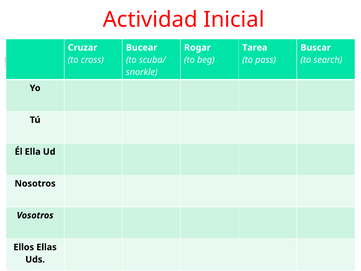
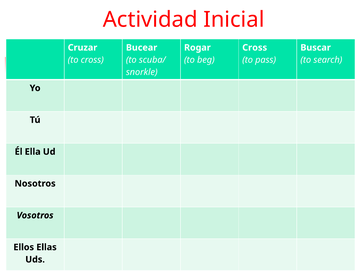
Tarea at (255, 48): Tarea -> Cross
